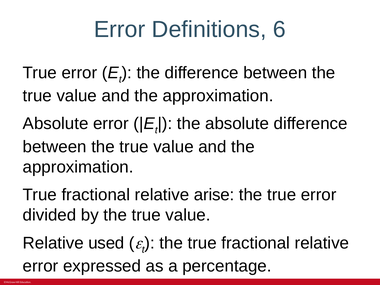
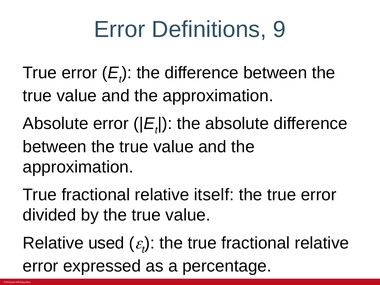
6: 6 -> 9
arise: arise -> itself
